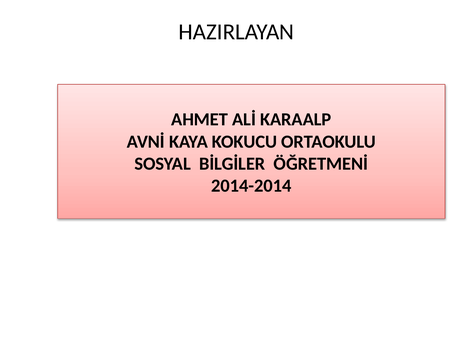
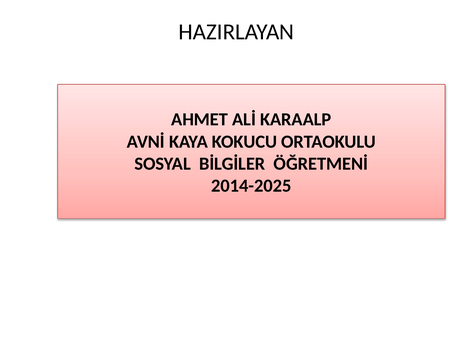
2014-2014: 2014-2014 -> 2014-2025
